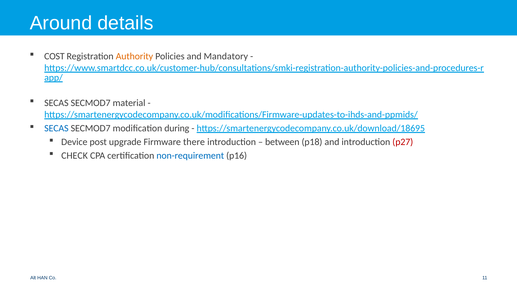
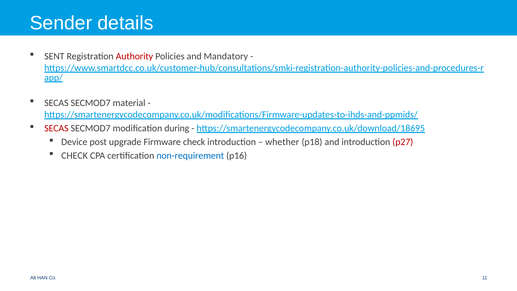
Around: Around -> Sender
COST: COST -> SENT
Authority colour: orange -> red
SECAS at (56, 128) colour: blue -> red
Firmware there: there -> check
between: between -> whether
